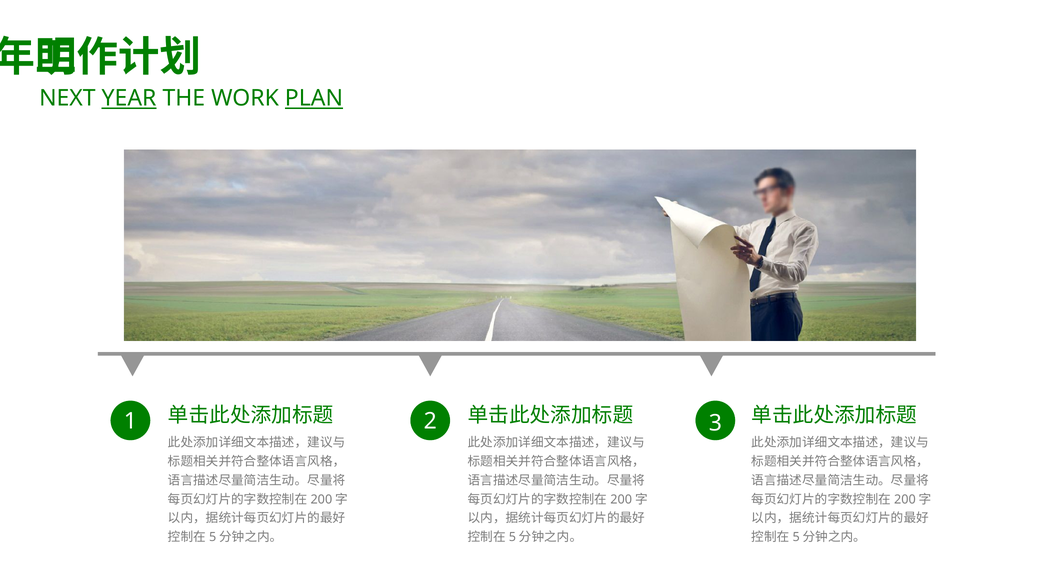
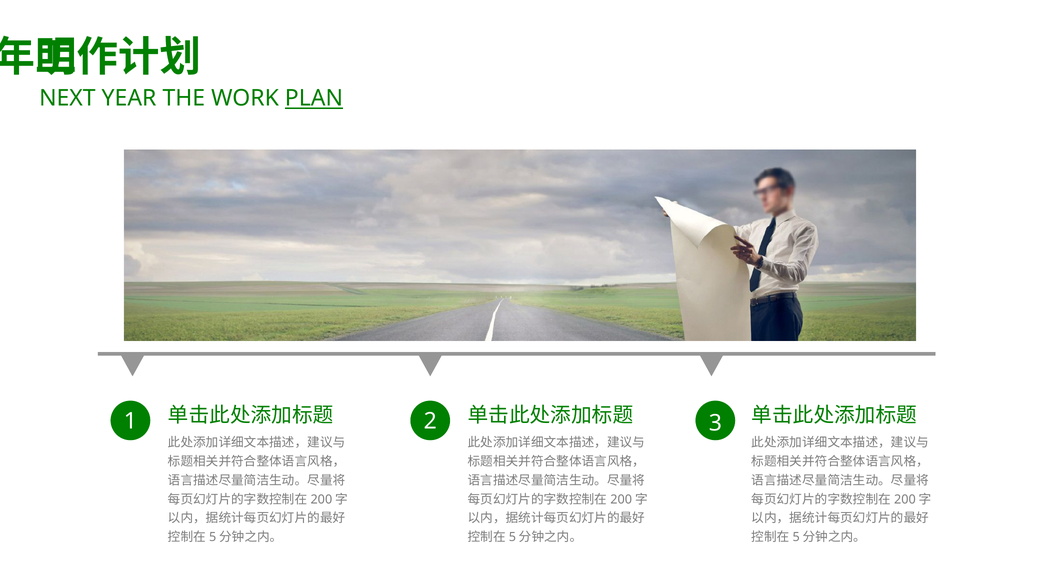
YEAR underline: present -> none
